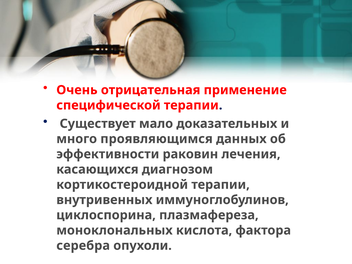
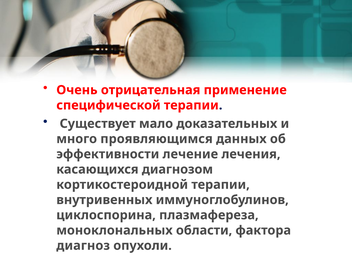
раковин: раковин -> лечение
кислота: кислота -> области
серебра: серебра -> диагноз
